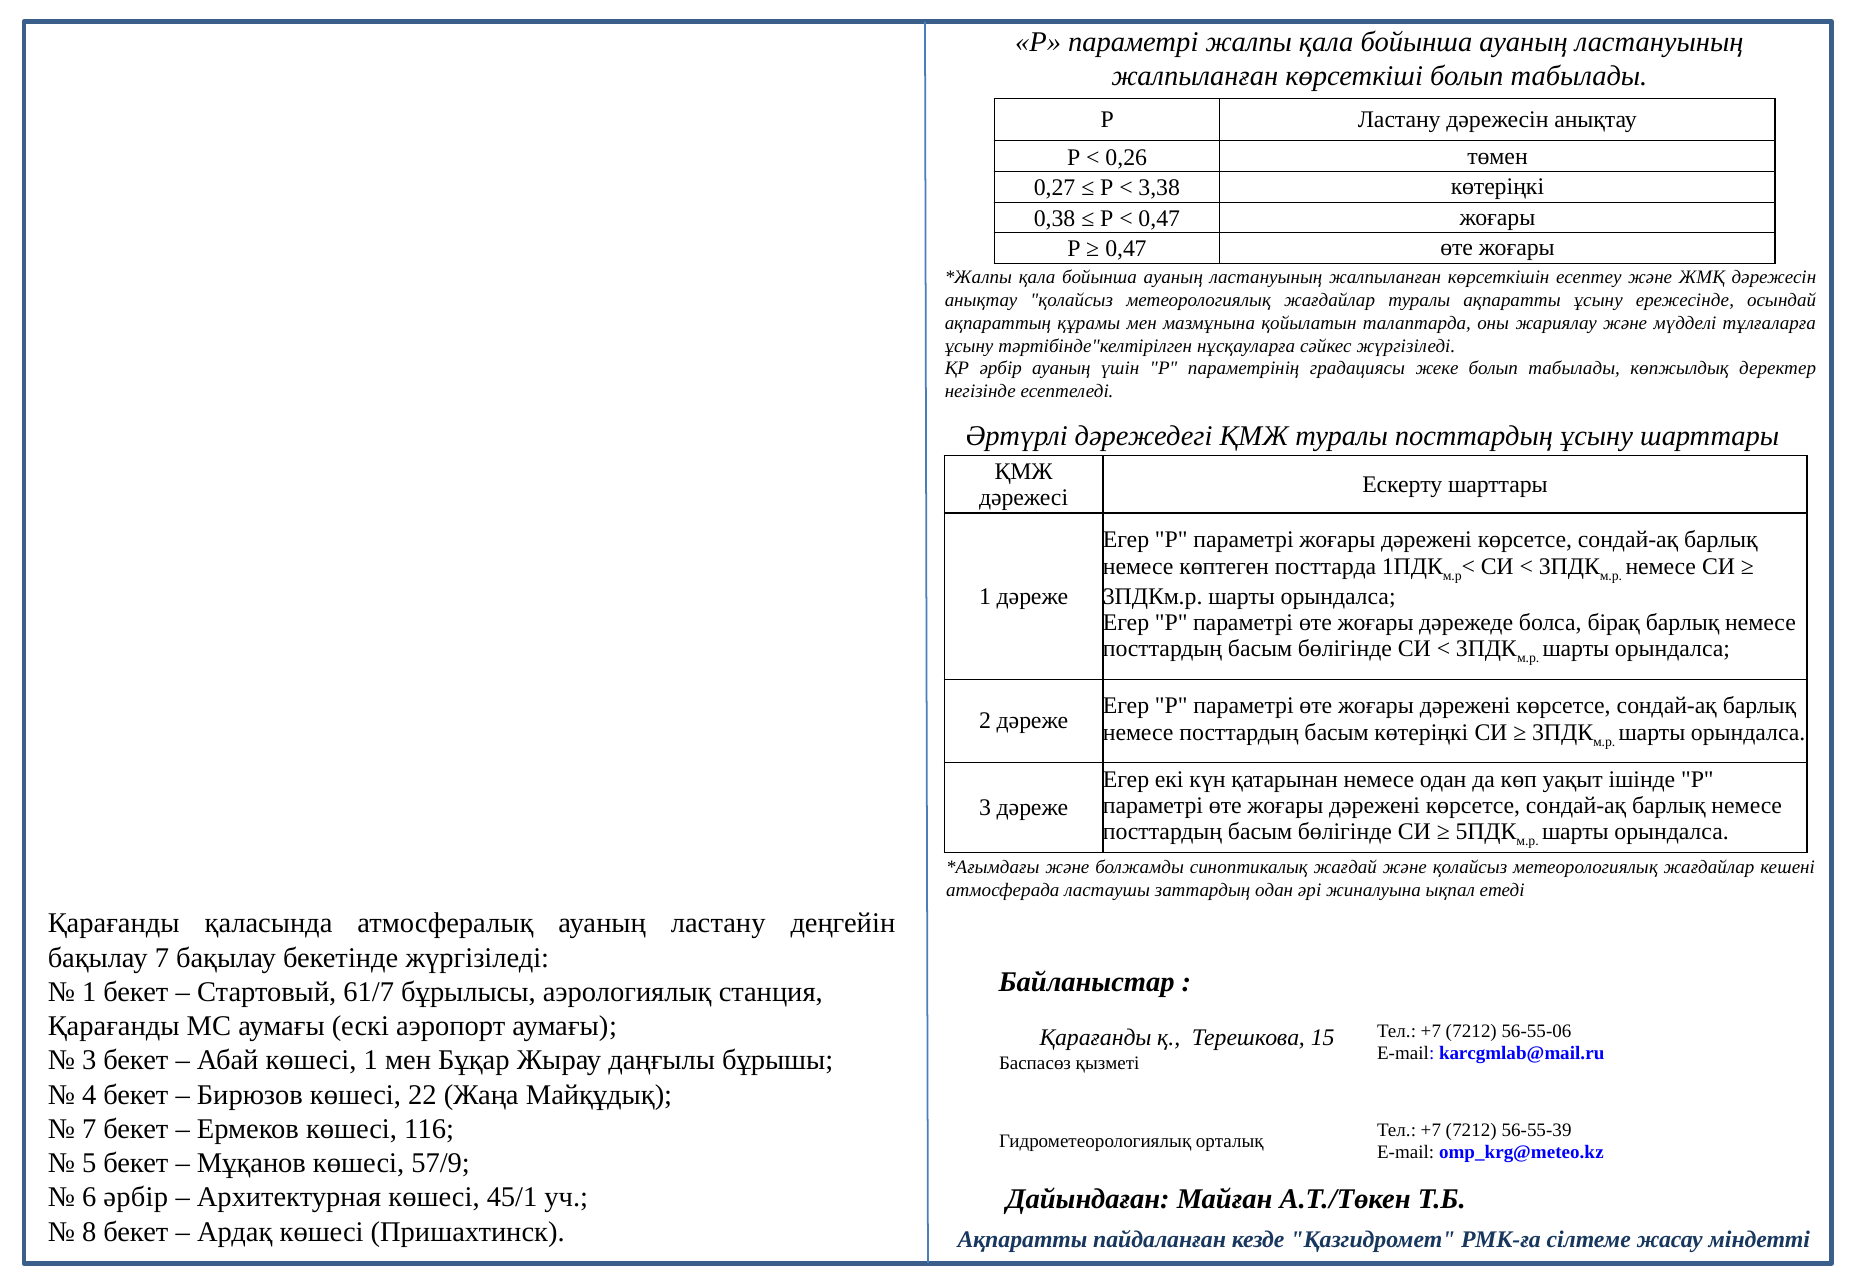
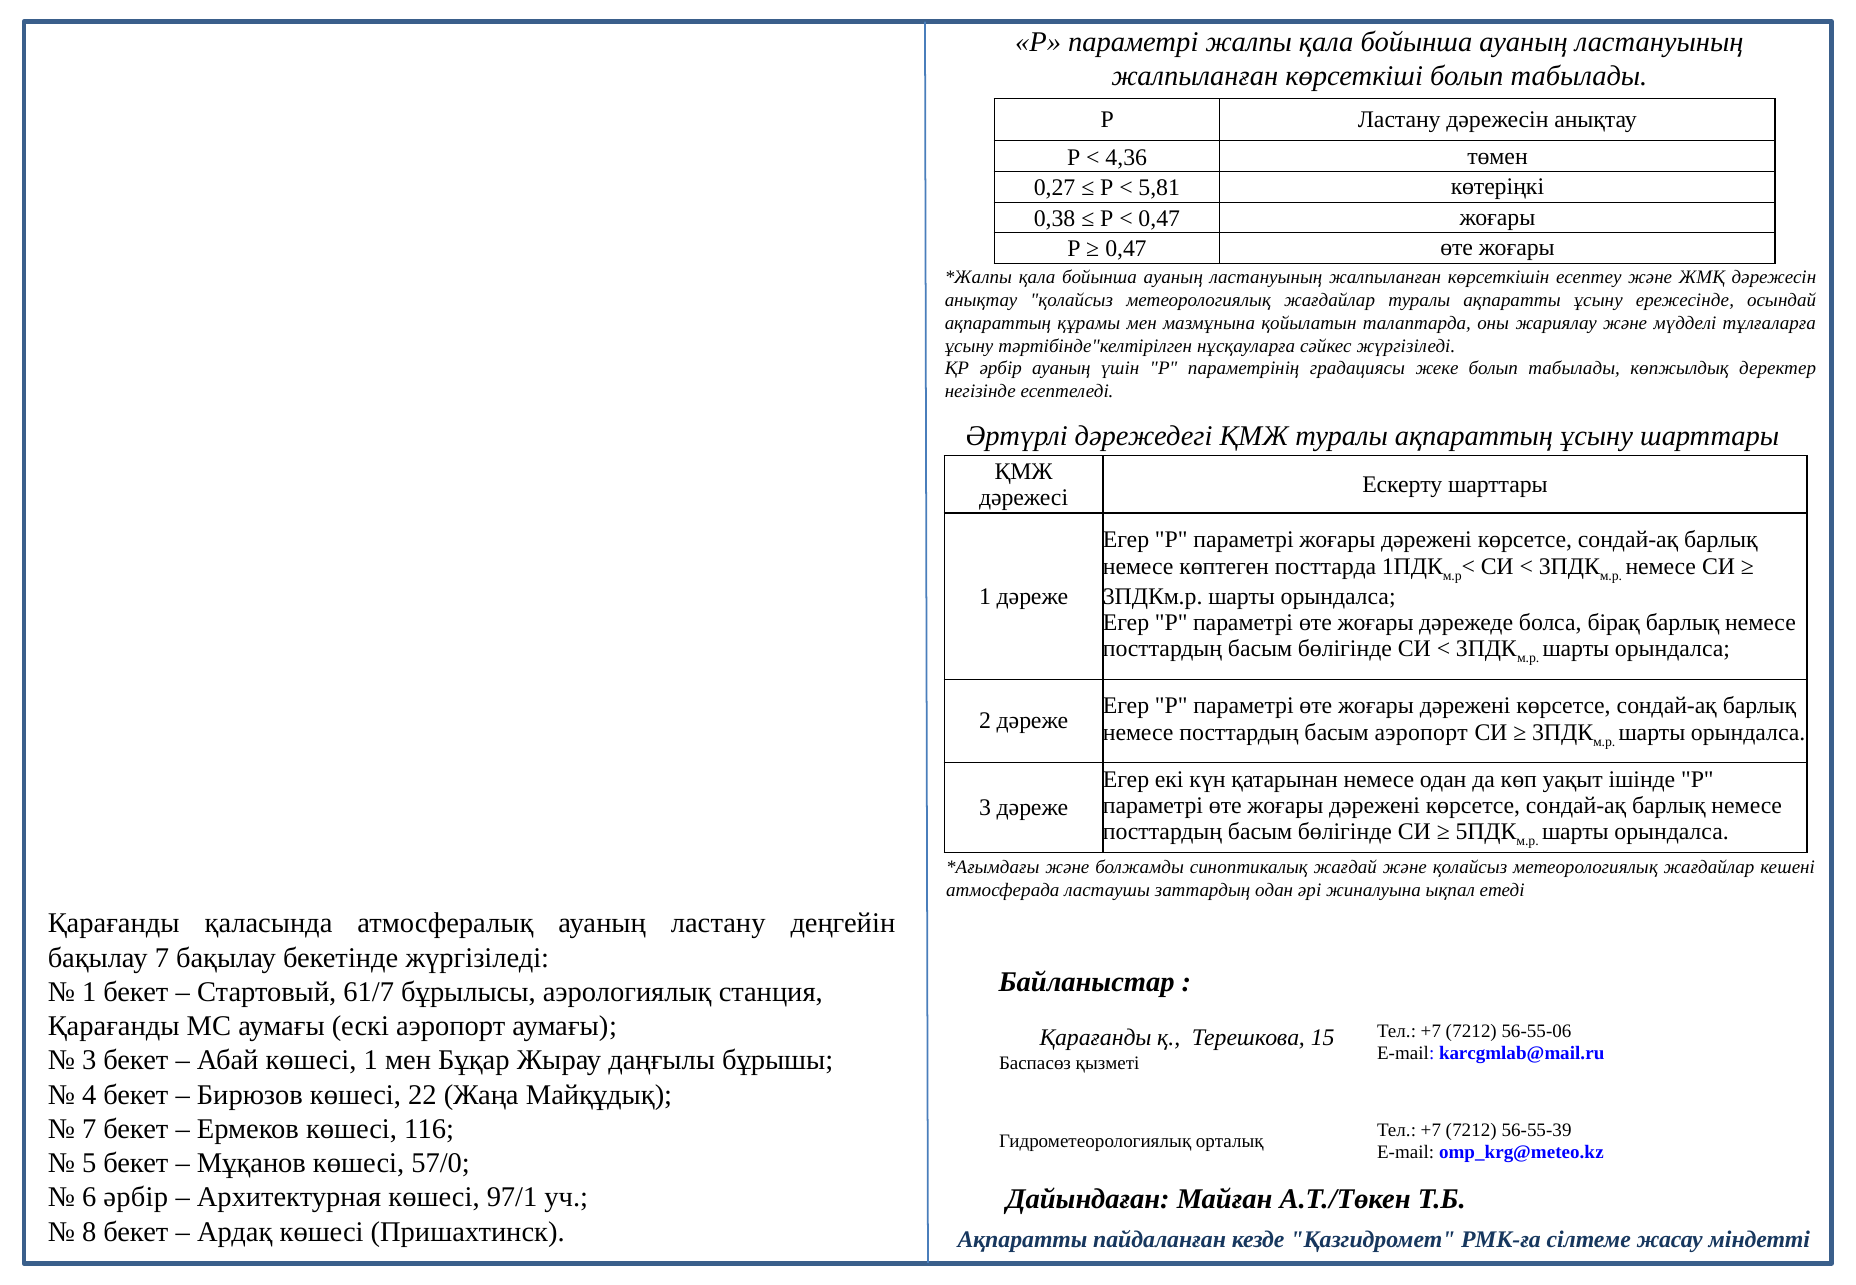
0,26: 0,26 -> 4,36
3,38: 3,38 -> 5,81
туралы посттардың: посттардың -> ақпараттың
басым көтеріңкі: көтеріңкі -> аэропорт
57/9: 57/9 -> 57/0
45/1: 45/1 -> 97/1
